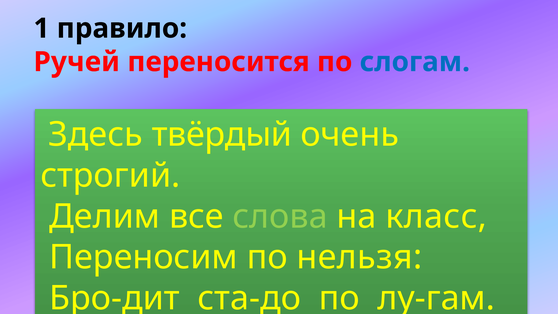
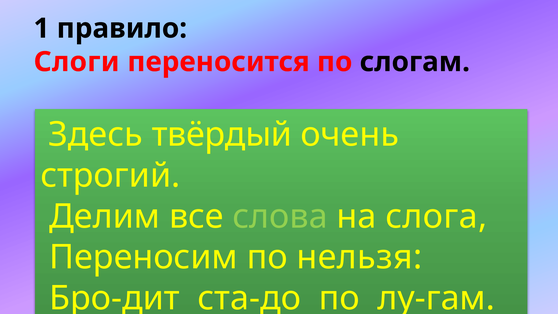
Ручей: Ручей -> Слоги
слогам colour: blue -> black
класс: класс -> слога
